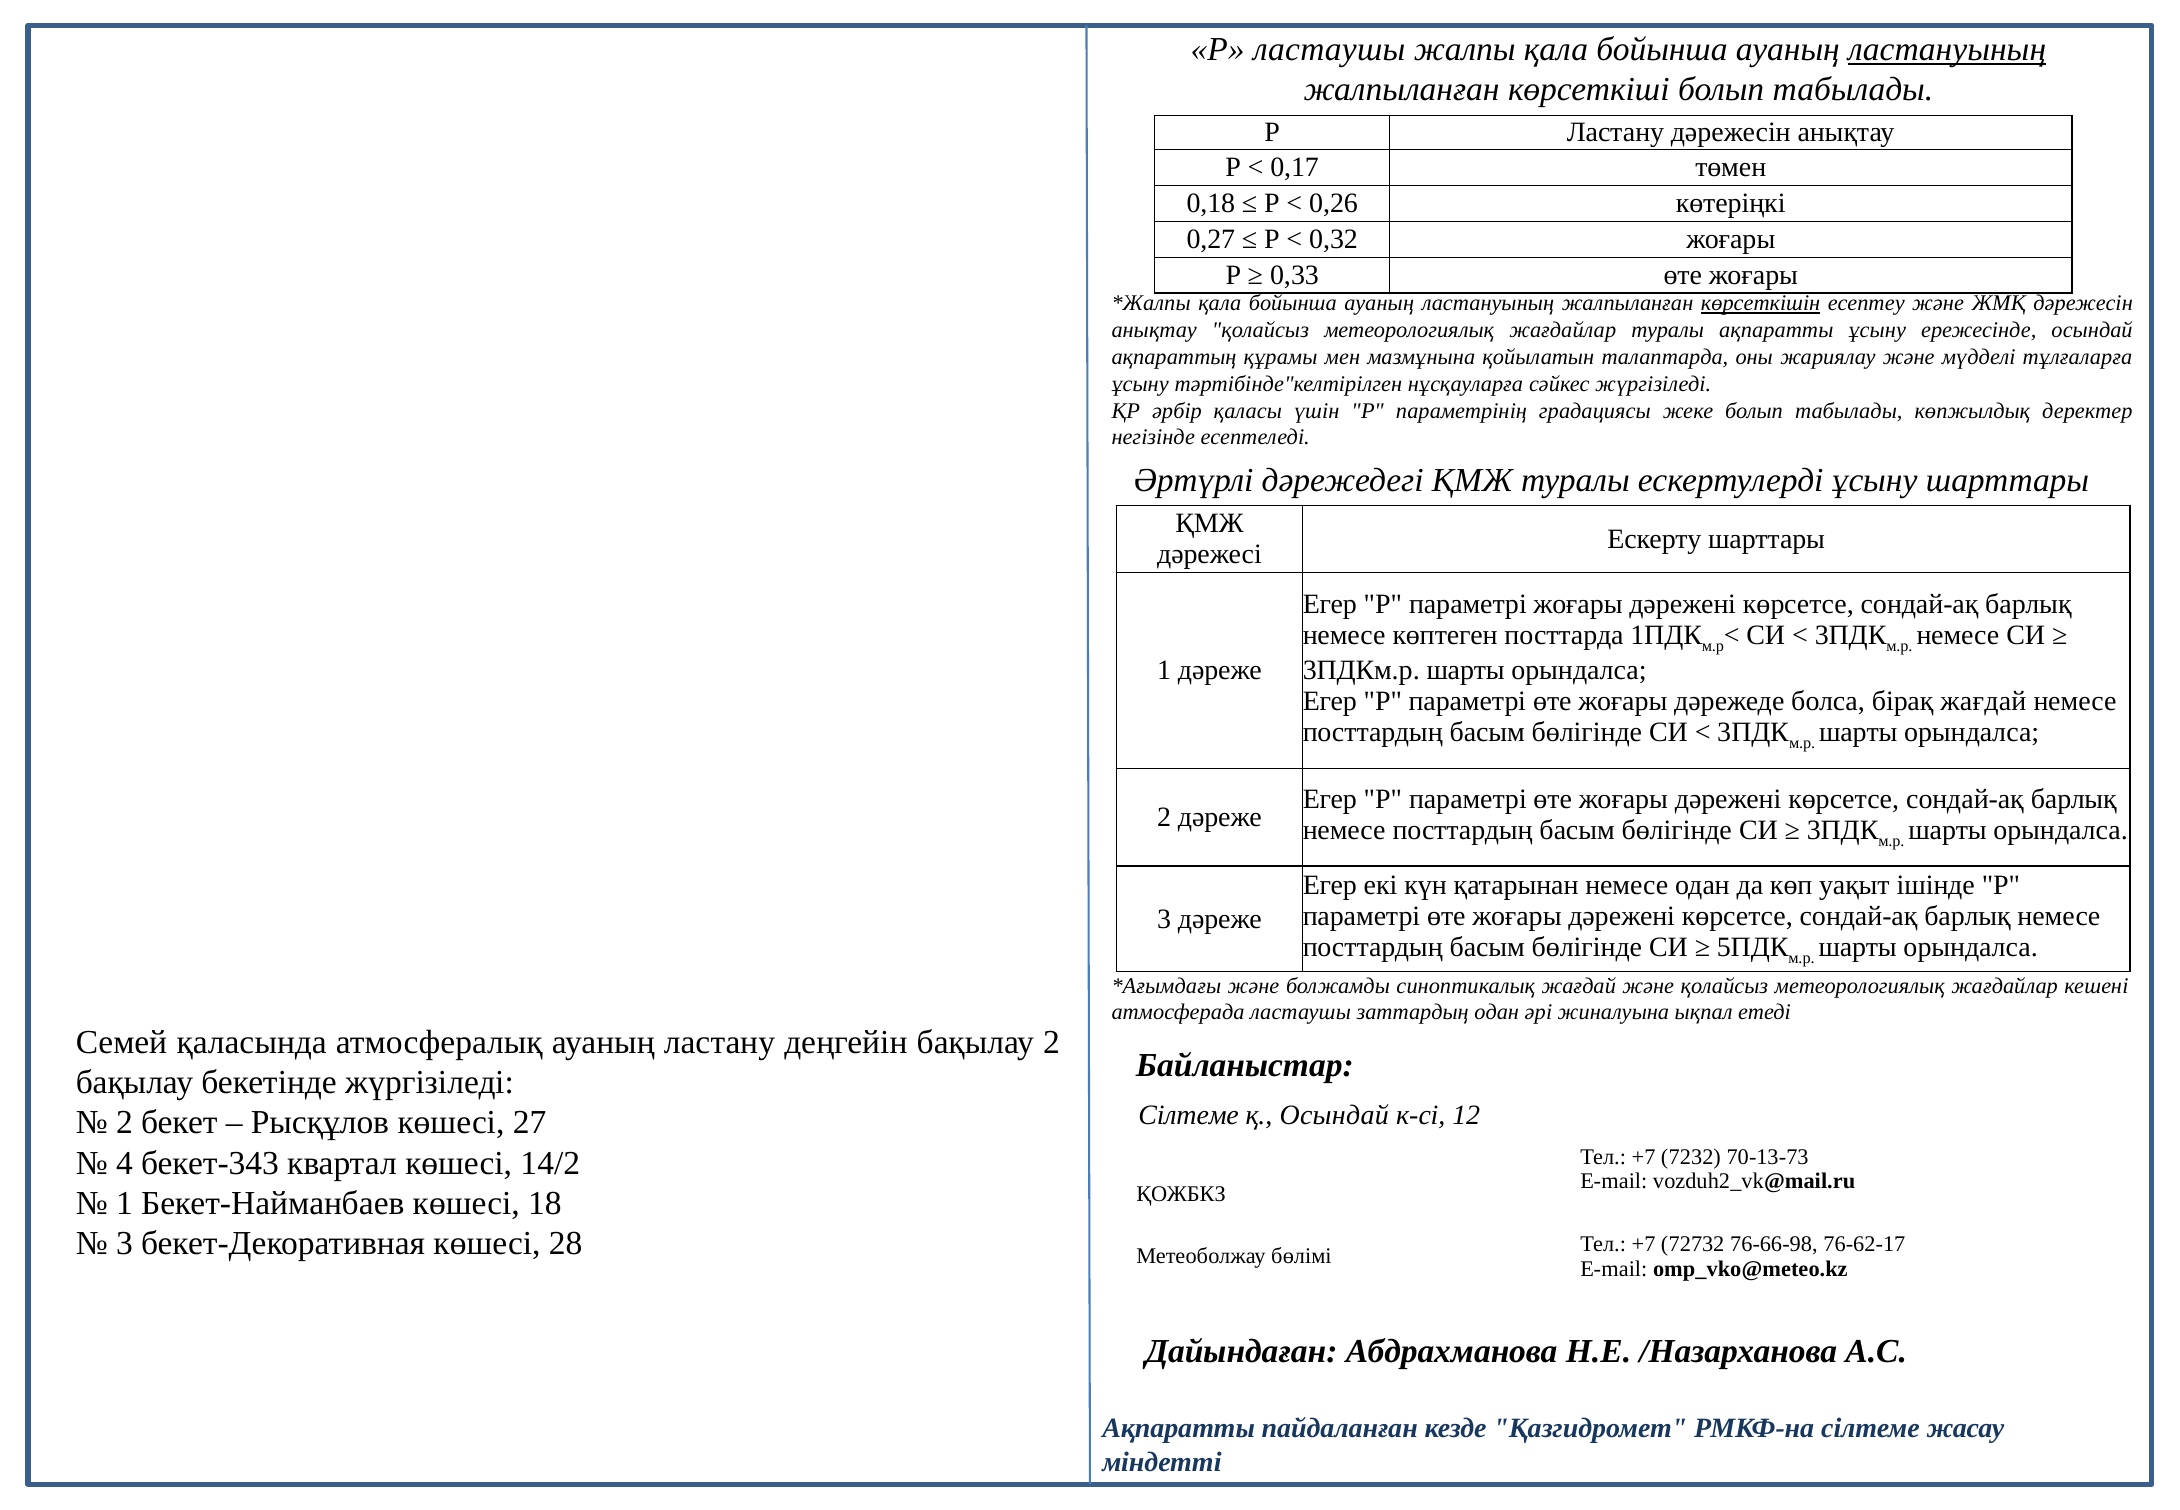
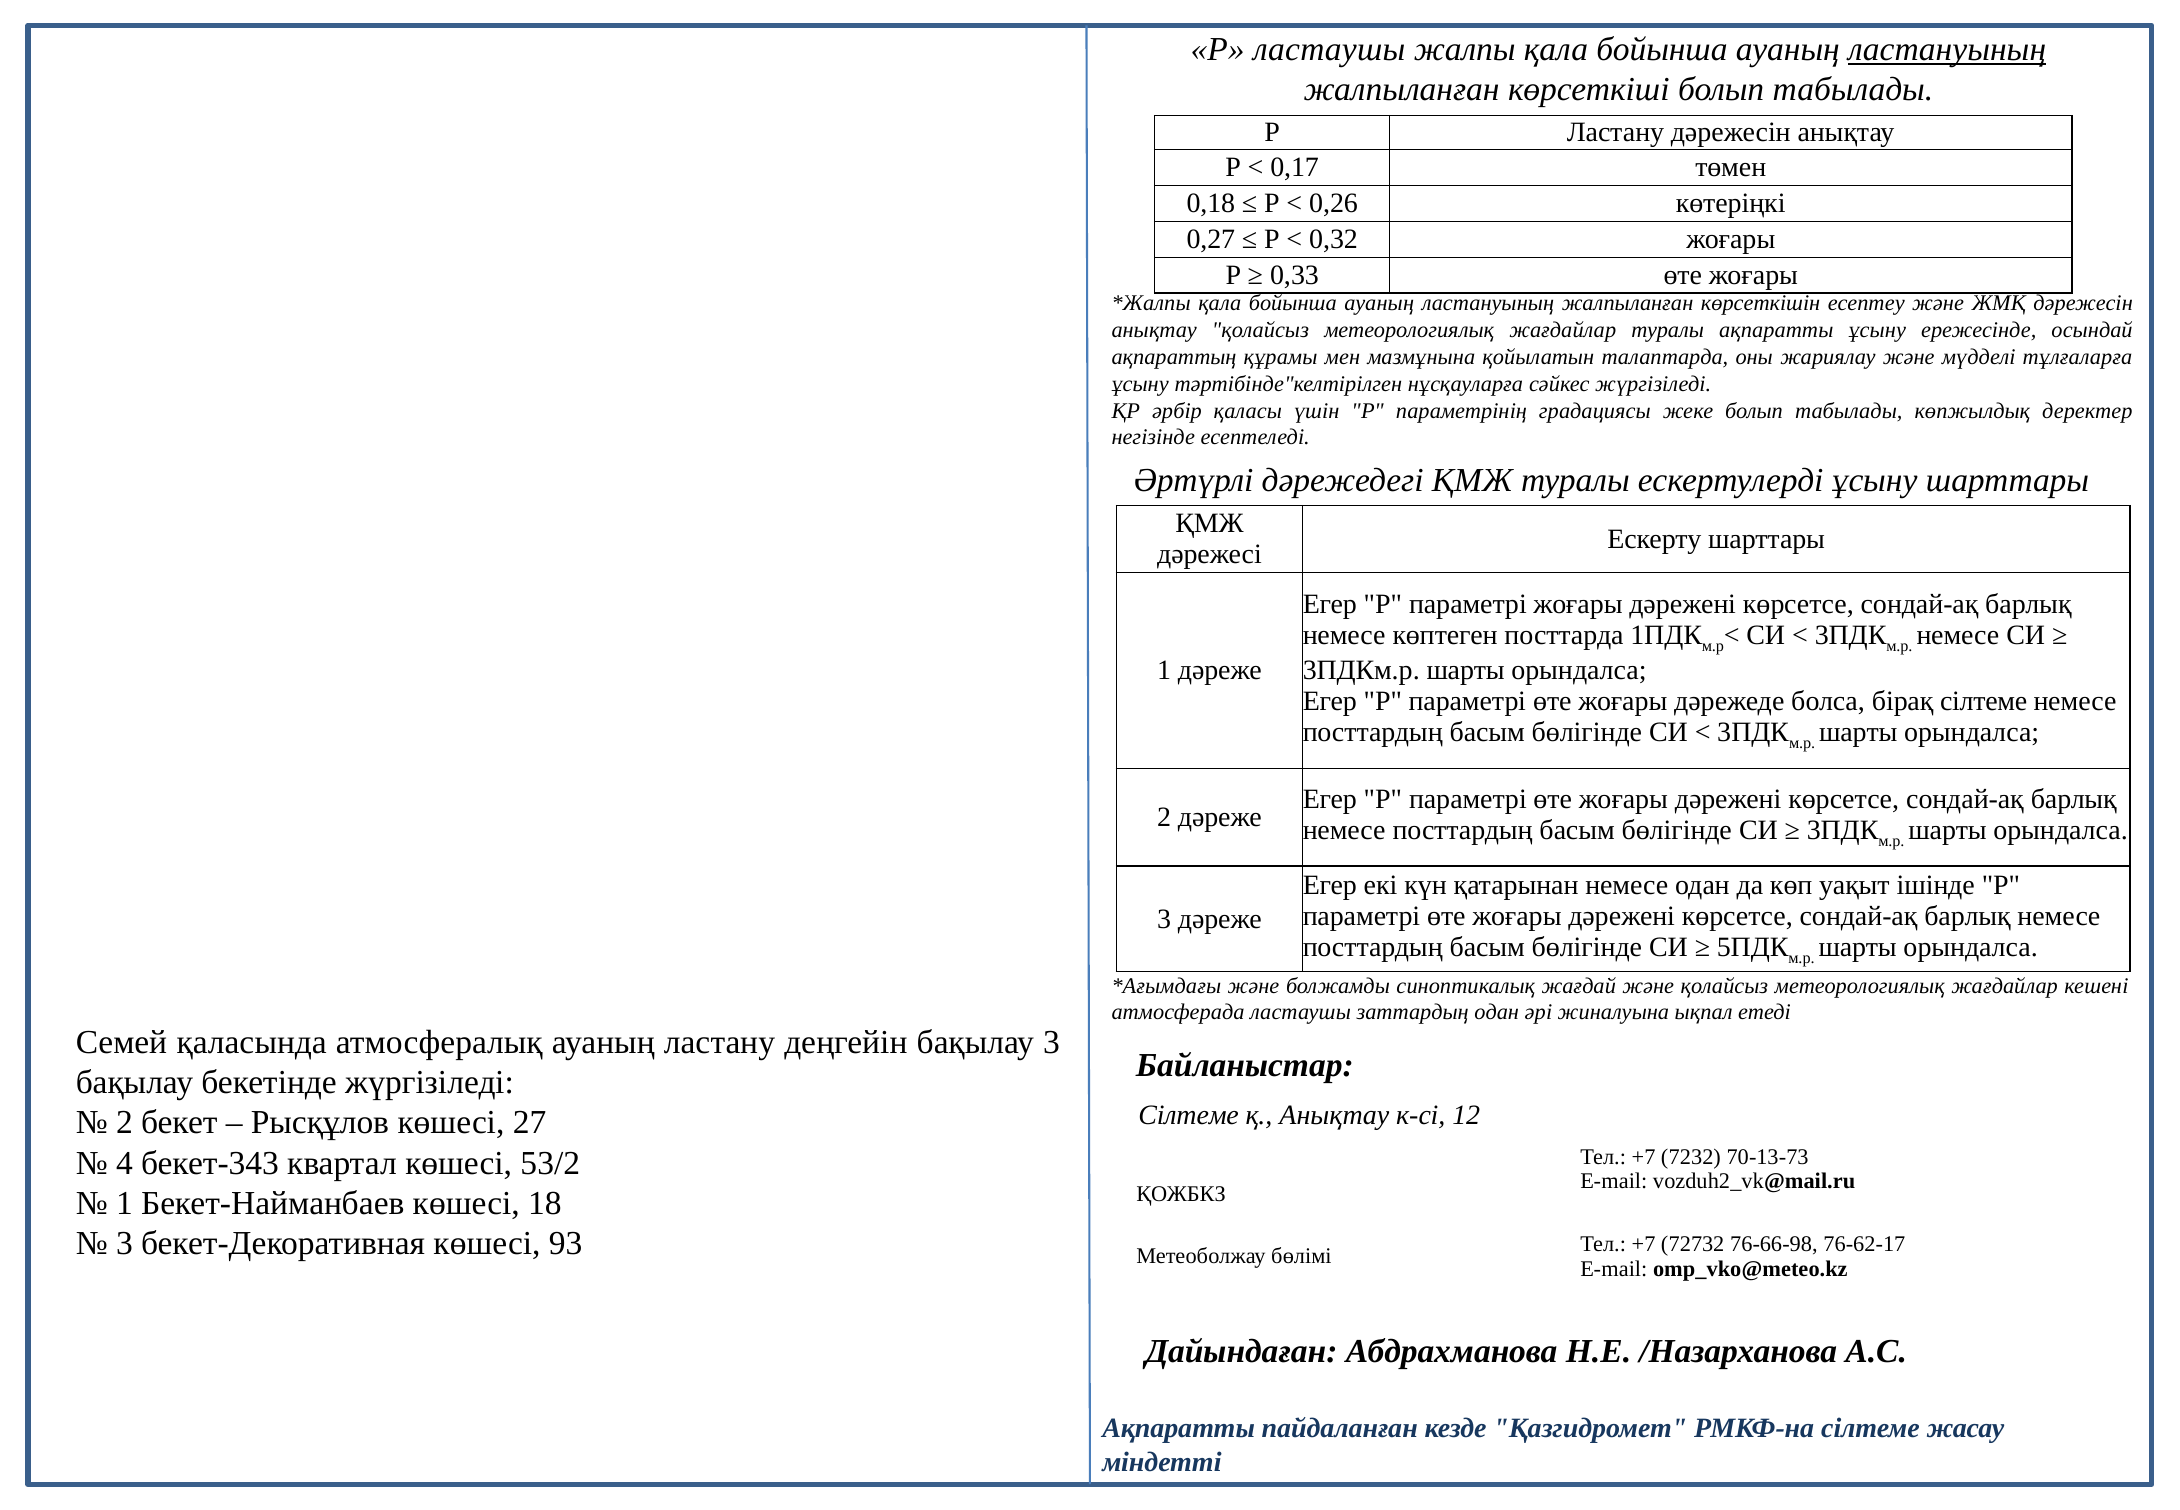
көрсеткішін underline: present -> none
бірақ жағдай: жағдай -> сілтеме
бақылау 2: 2 -> 3
қ Осындай: Осындай -> Анықтау
14/2: 14/2 -> 53/2
28: 28 -> 93
